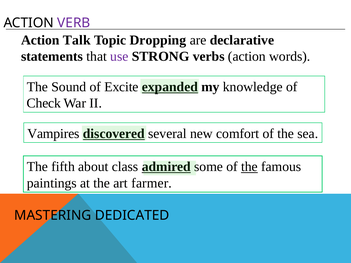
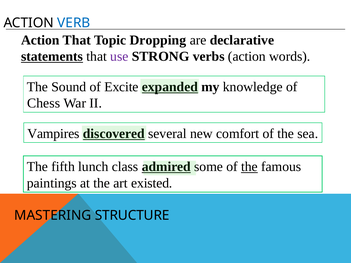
VERB colour: purple -> blue
Action Talk: Talk -> That
statements underline: none -> present
Check: Check -> Chess
about: about -> lunch
farmer: farmer -> existed
DEDICATED: DEDICATED -> STRUCTURE
